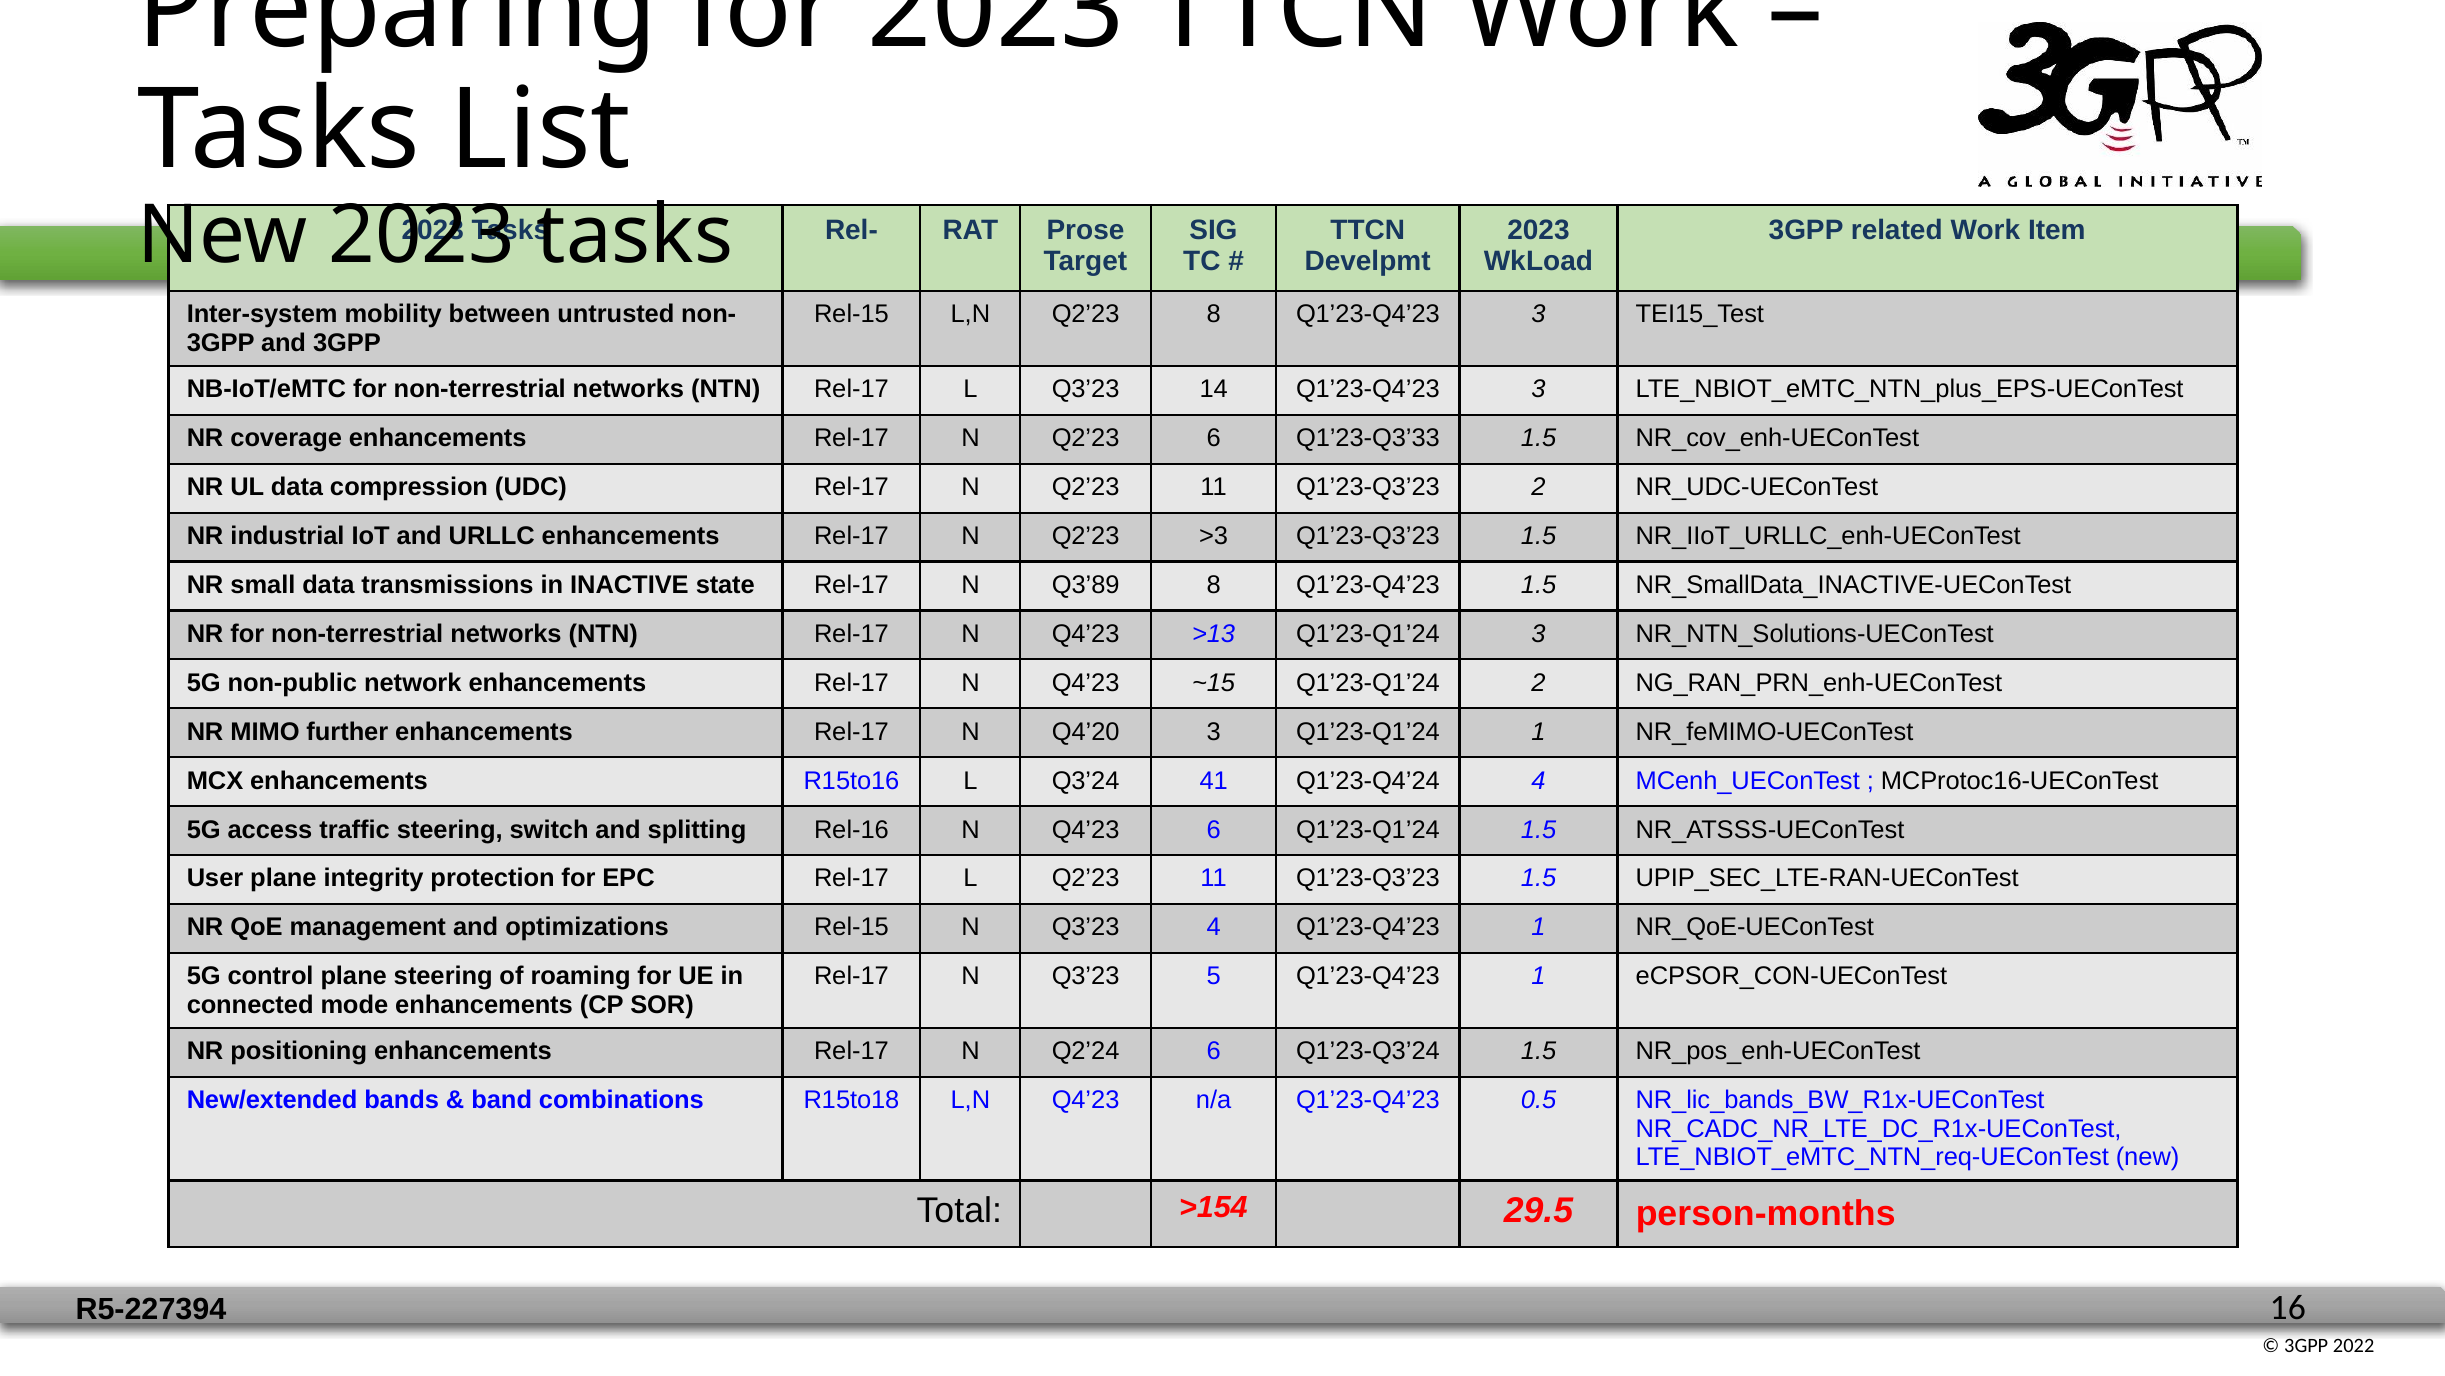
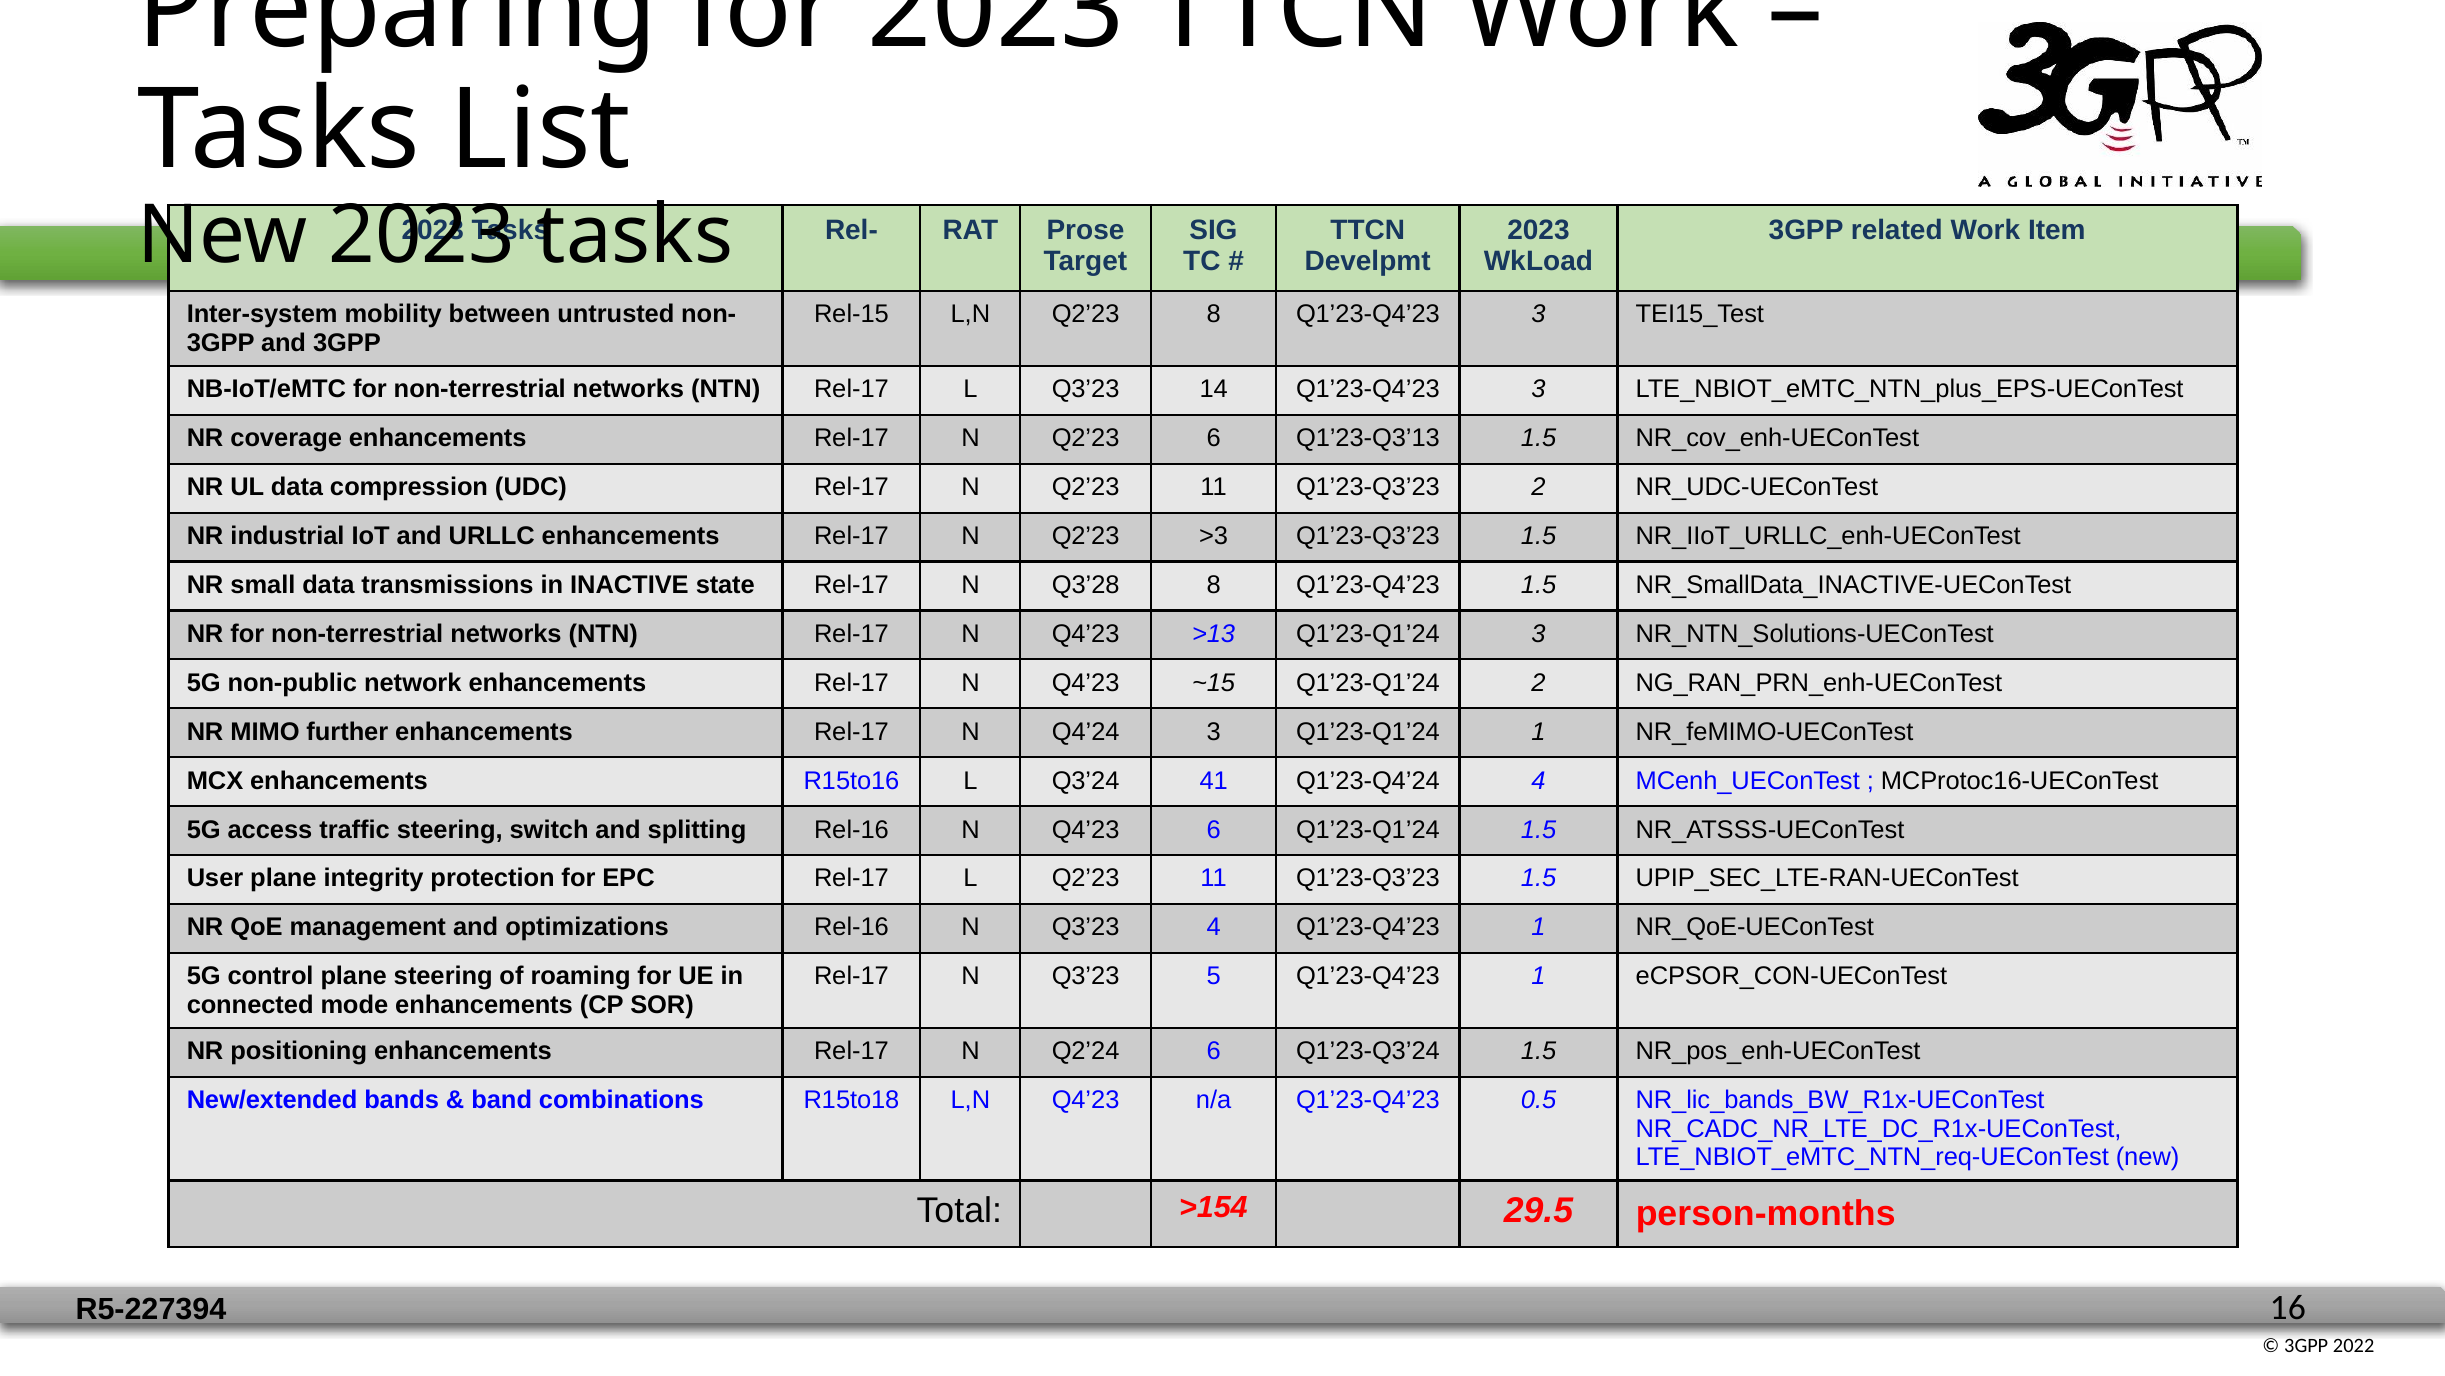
Q1’23-Q3’33: Q1’23-Q3’33 -> Q1’23-Q3’13
Q3’89: Q3’89 -> Q3’28
Q4’20: Q4’20 -> Q4’24
optimizations Rel-15: Rel-15 -> Rel-16
